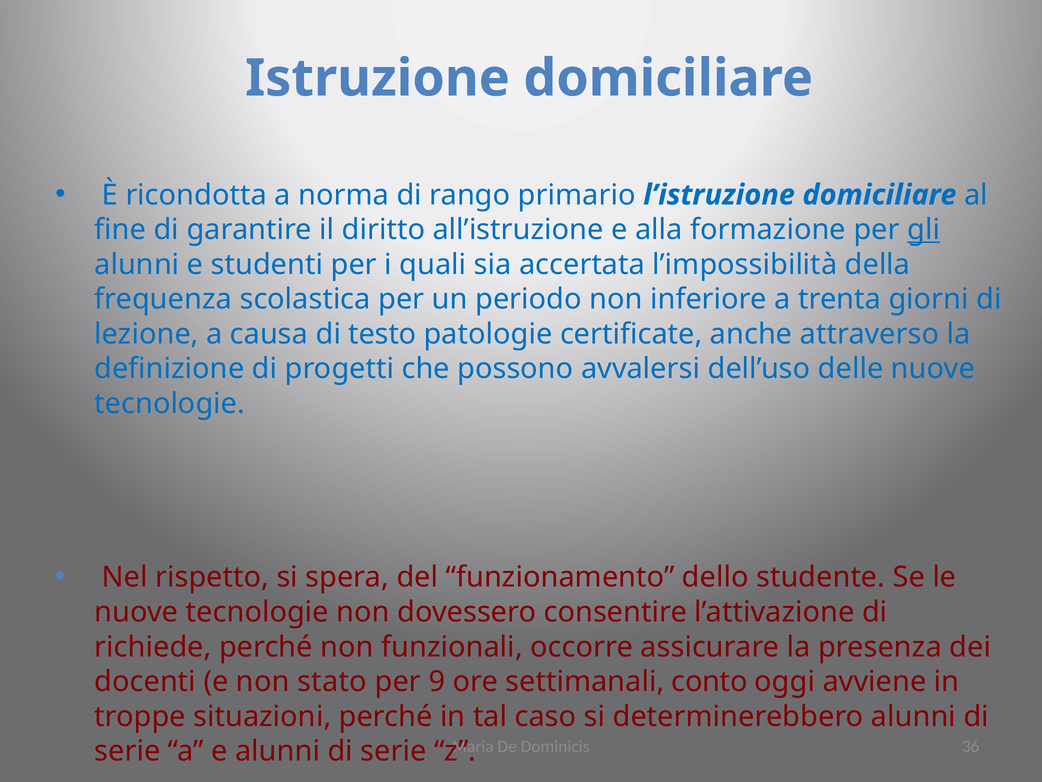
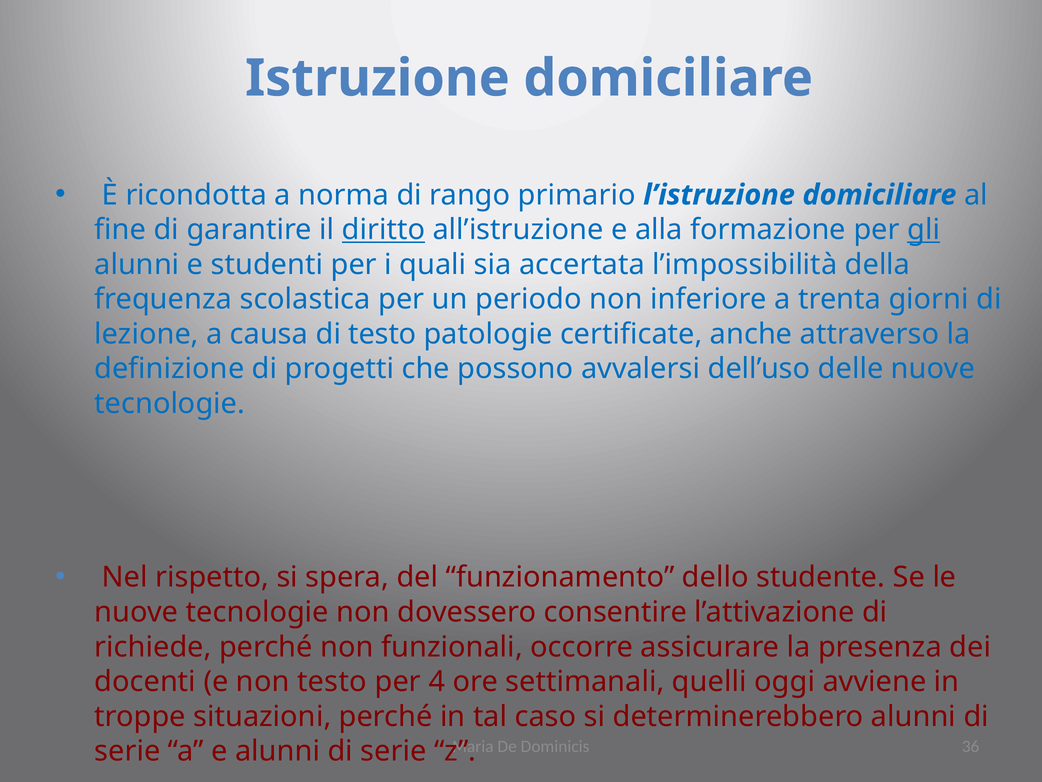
diritto underline: none -> present
non stato: stato -> testo
9: 9 -> 4
conto: conto -> quelli
